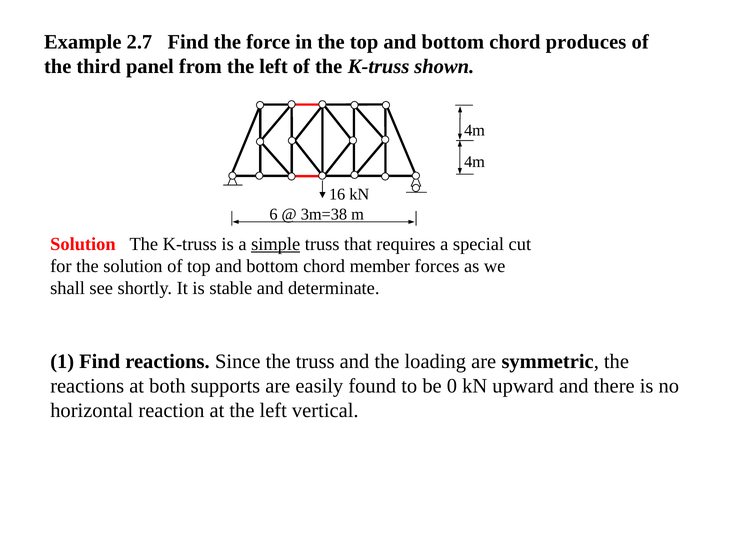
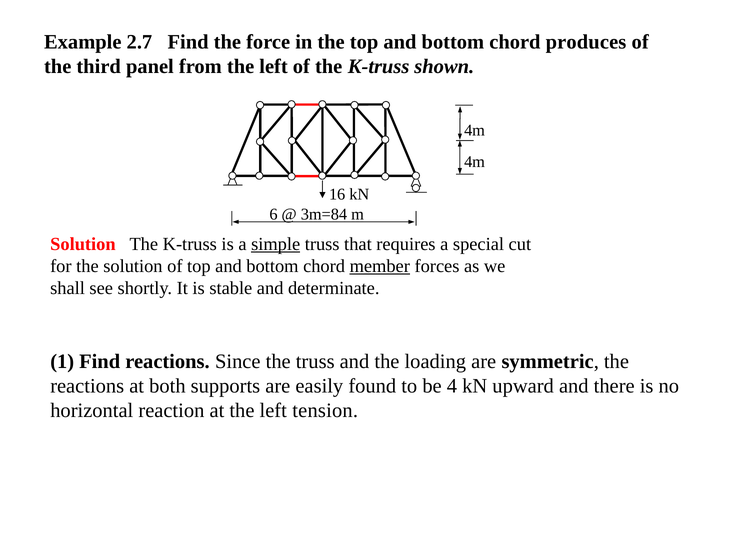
3m=38: 3m=38 -> 3m=84
member underline: none -> present
0: 0 -> 4
vertical: vertical -> tension
